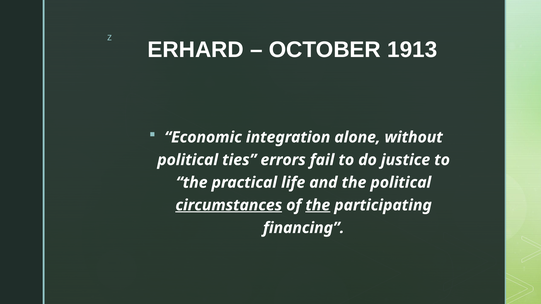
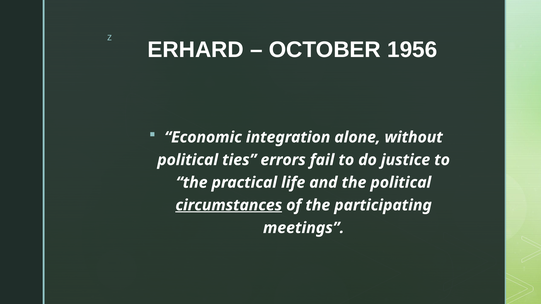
1913: 1913 -> 1956
the at (318, 205) underline: present -> none
financing: financing -> meetings
